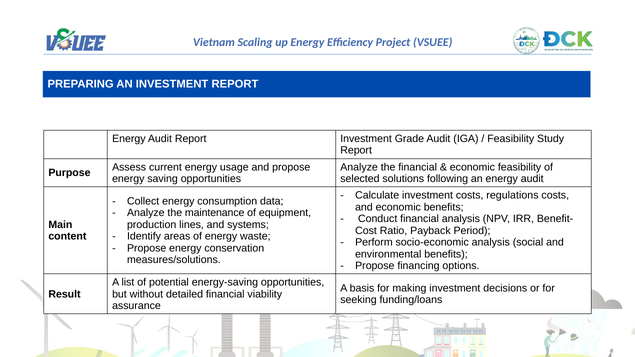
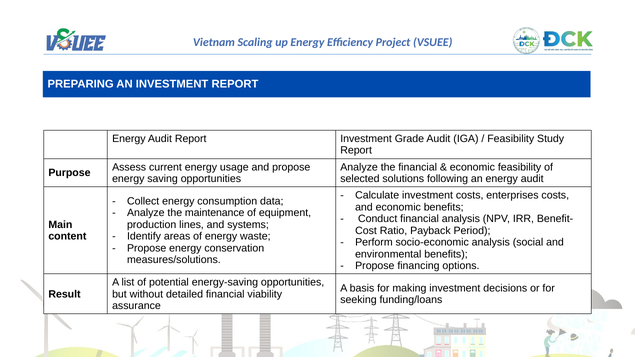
regulations: regulations -> enterprises
